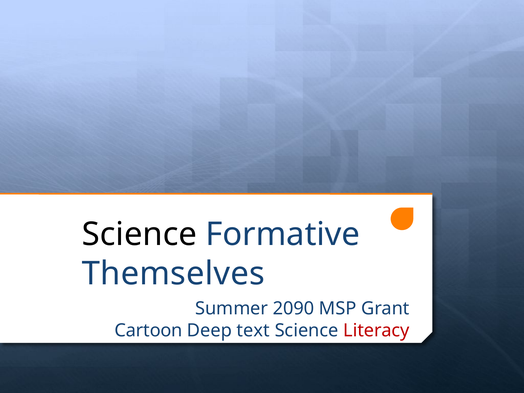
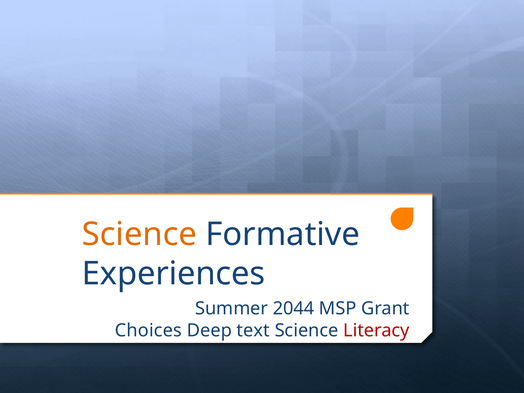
Science at (139, 234) colour: black -> orange
Themselves: Themselves -> Experiences
2090: 2090 -> 2044
Cartoon: Cartoon -> Choices
